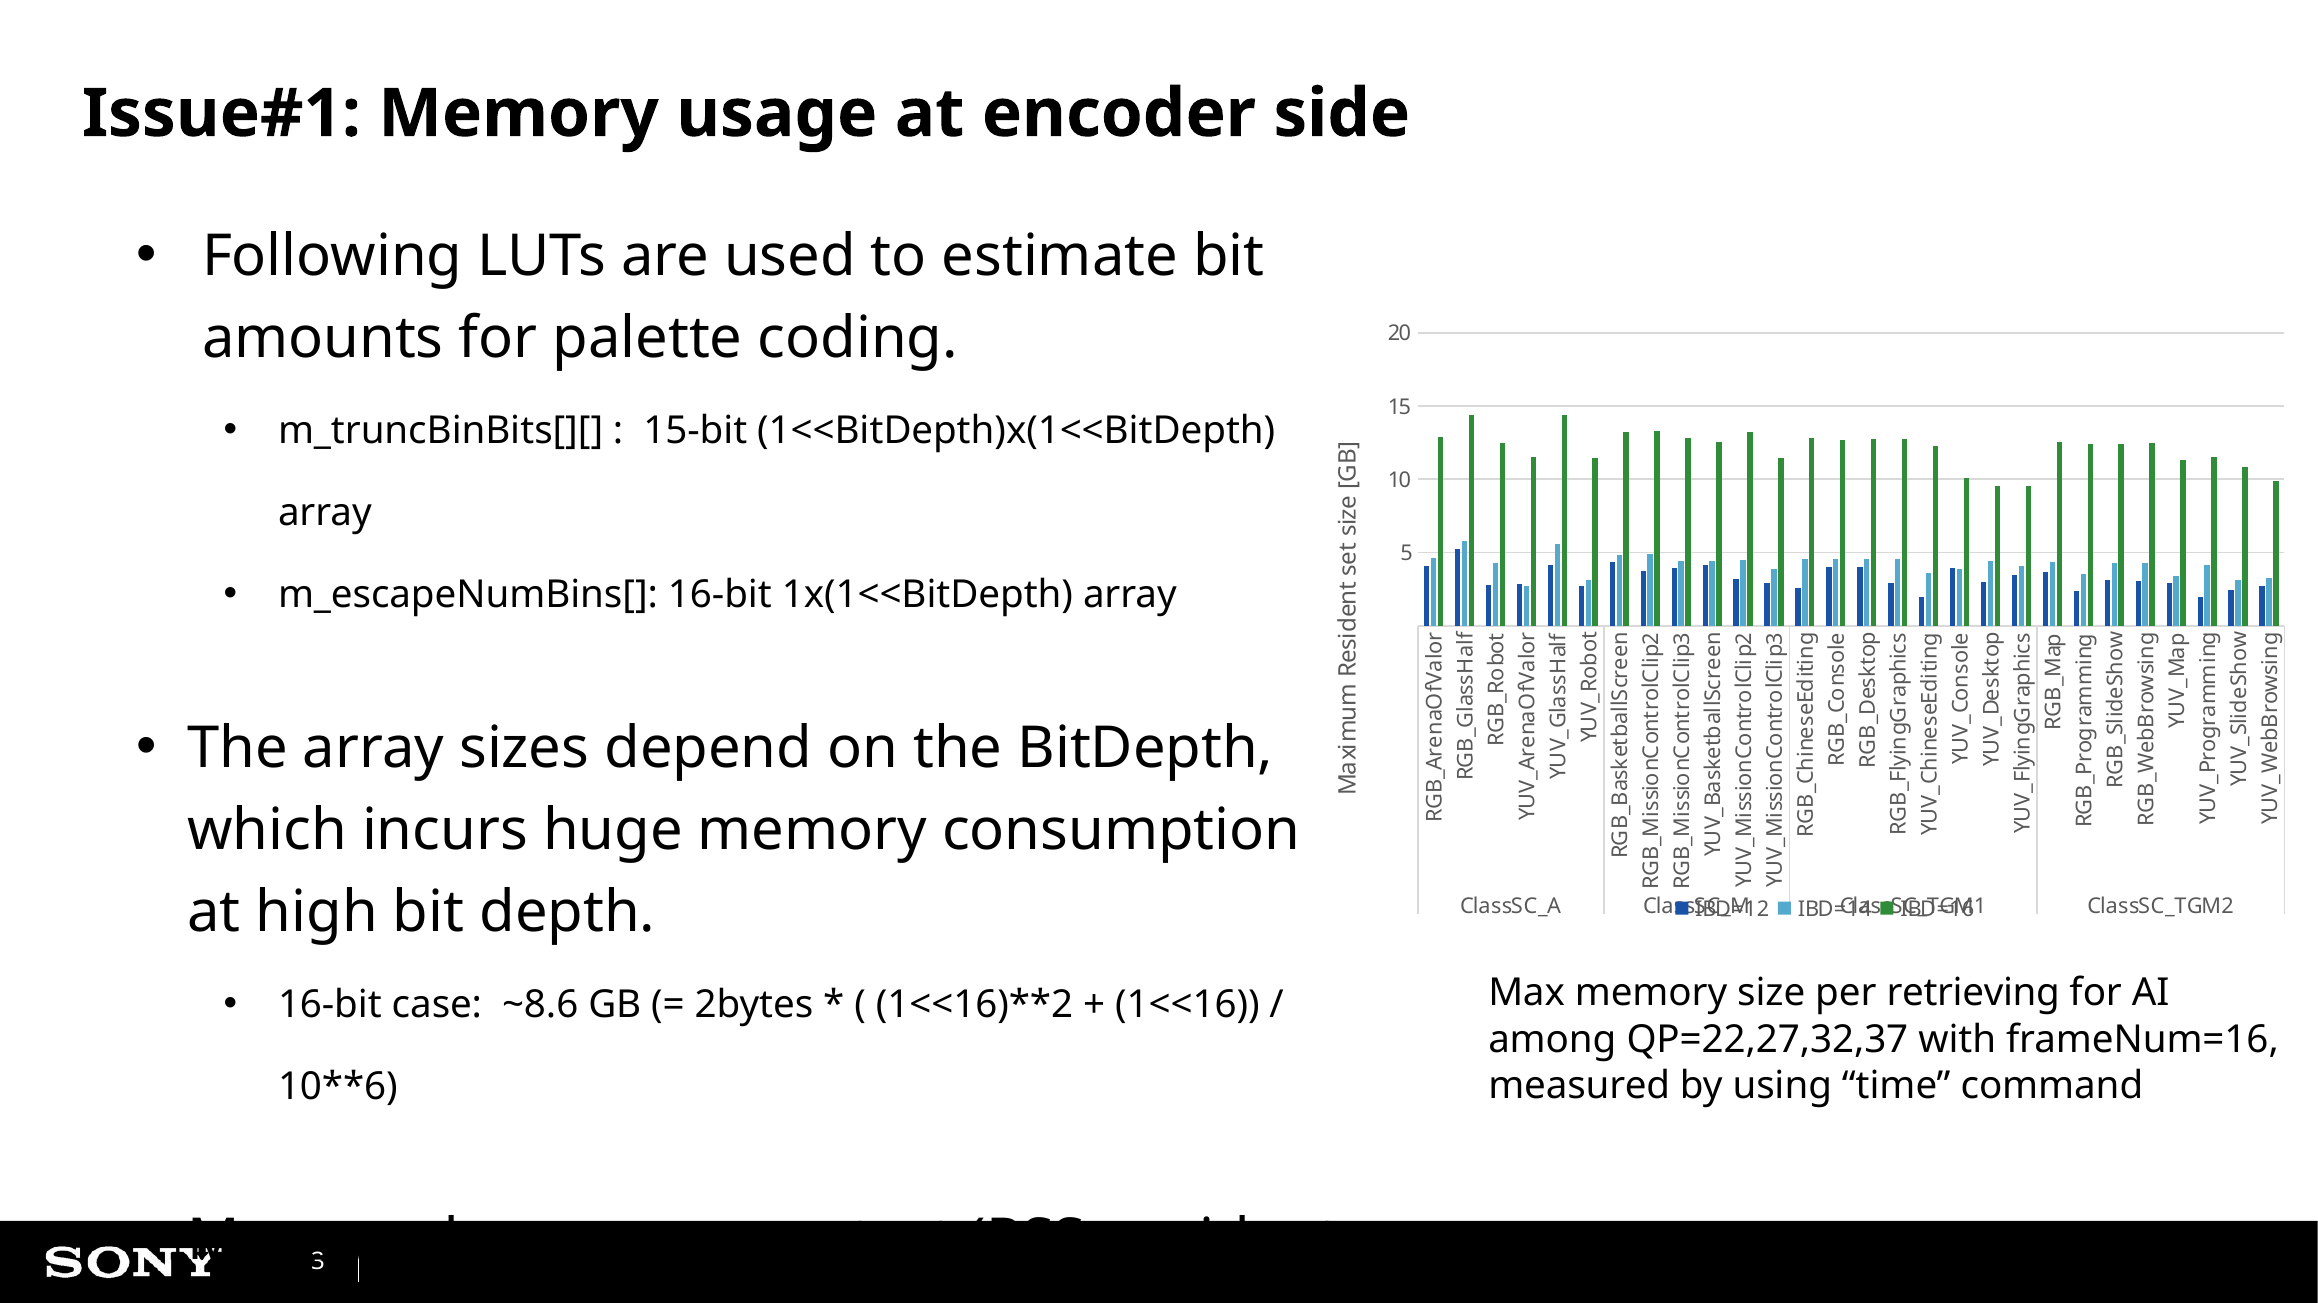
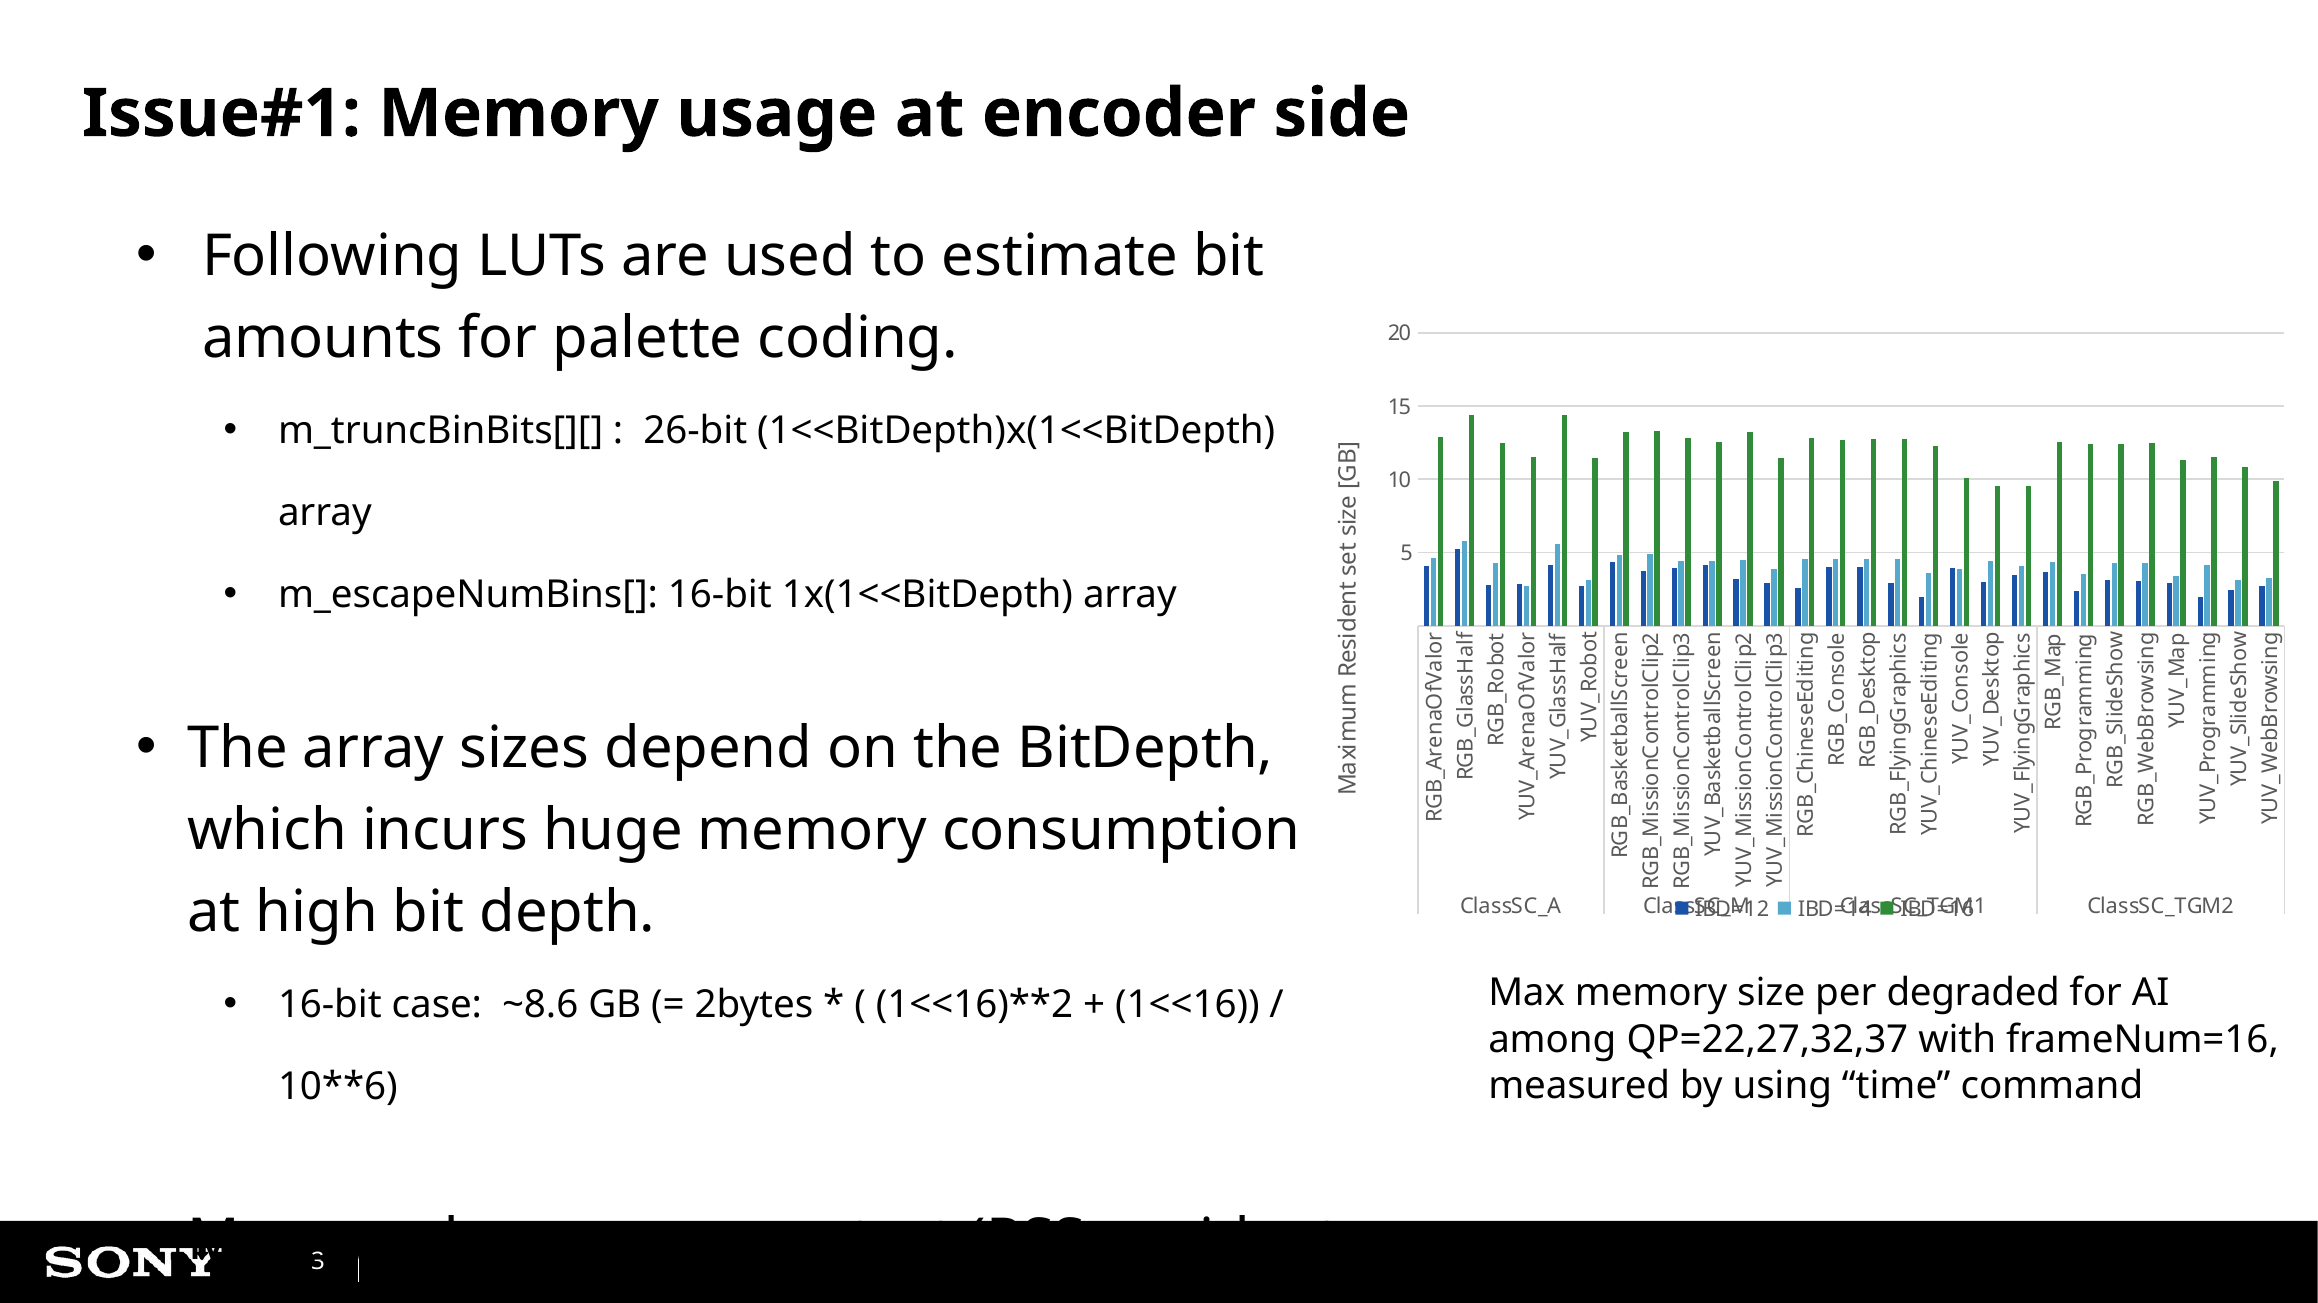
15-bit: 15-bit -> 26-bit
retrieving: retrieving -> degraded
